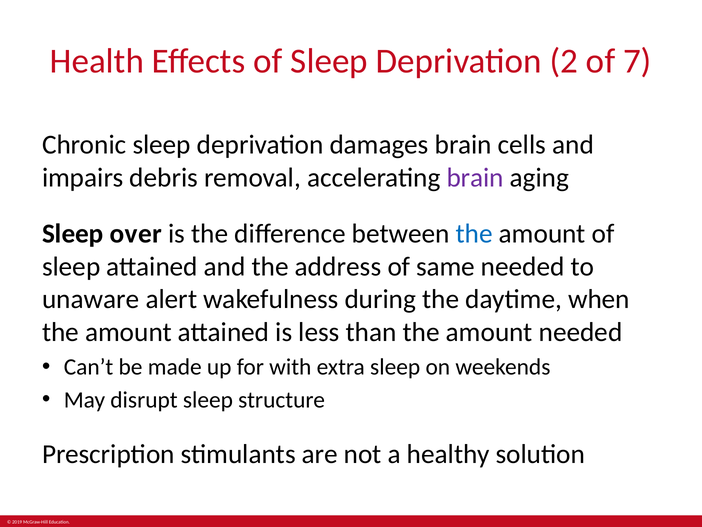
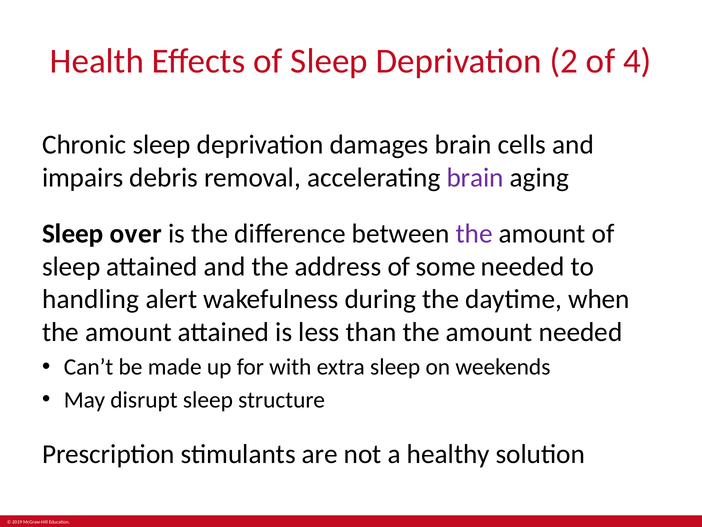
7: 7 -> 4
the at (474, 234) colour: blue -> purple
same: same -> some
unaware: unaware -> handling
